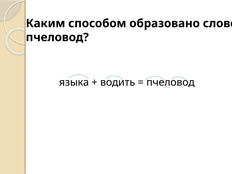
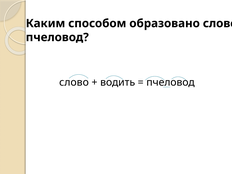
языка at (74, 82): языка -> слово
